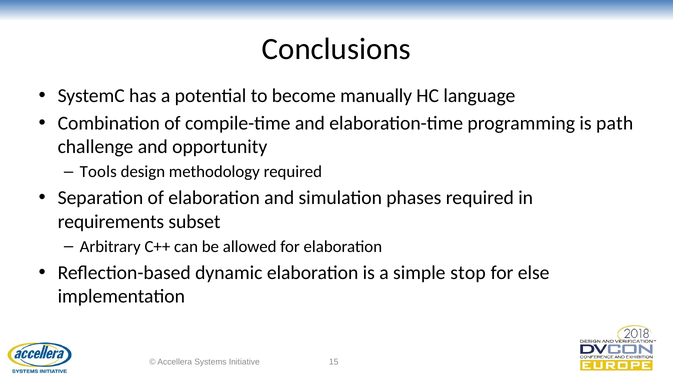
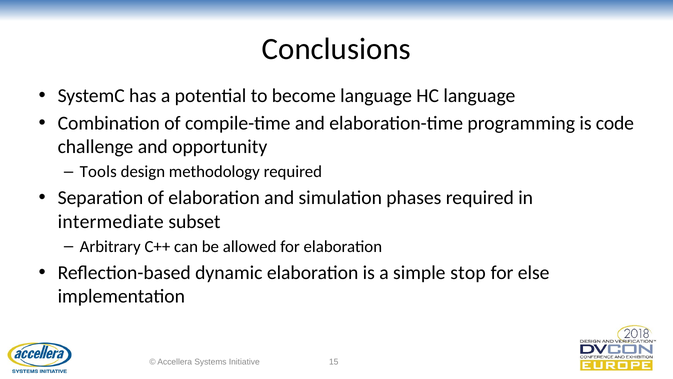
become manually: manually -> language
path: path -> code
requirements: requirements -> intermediate
